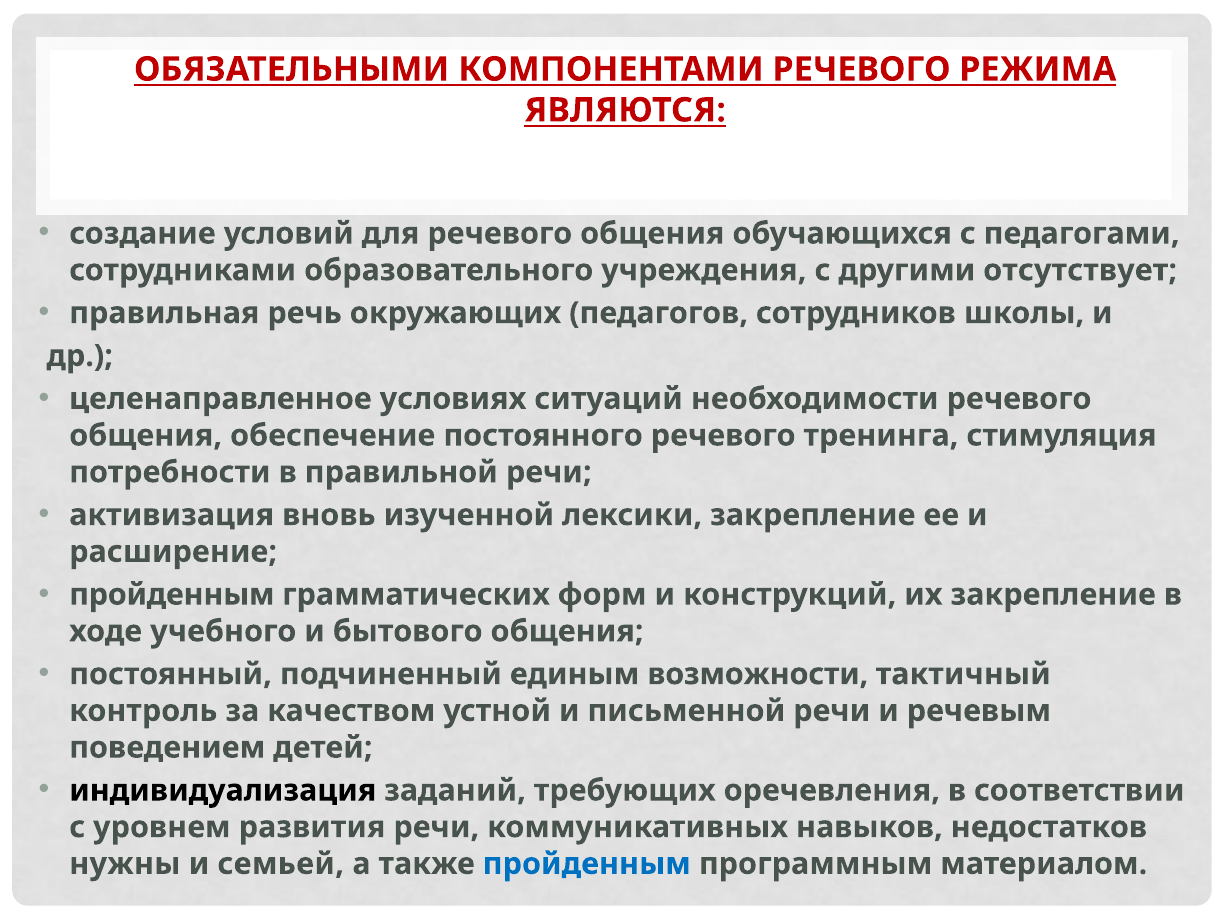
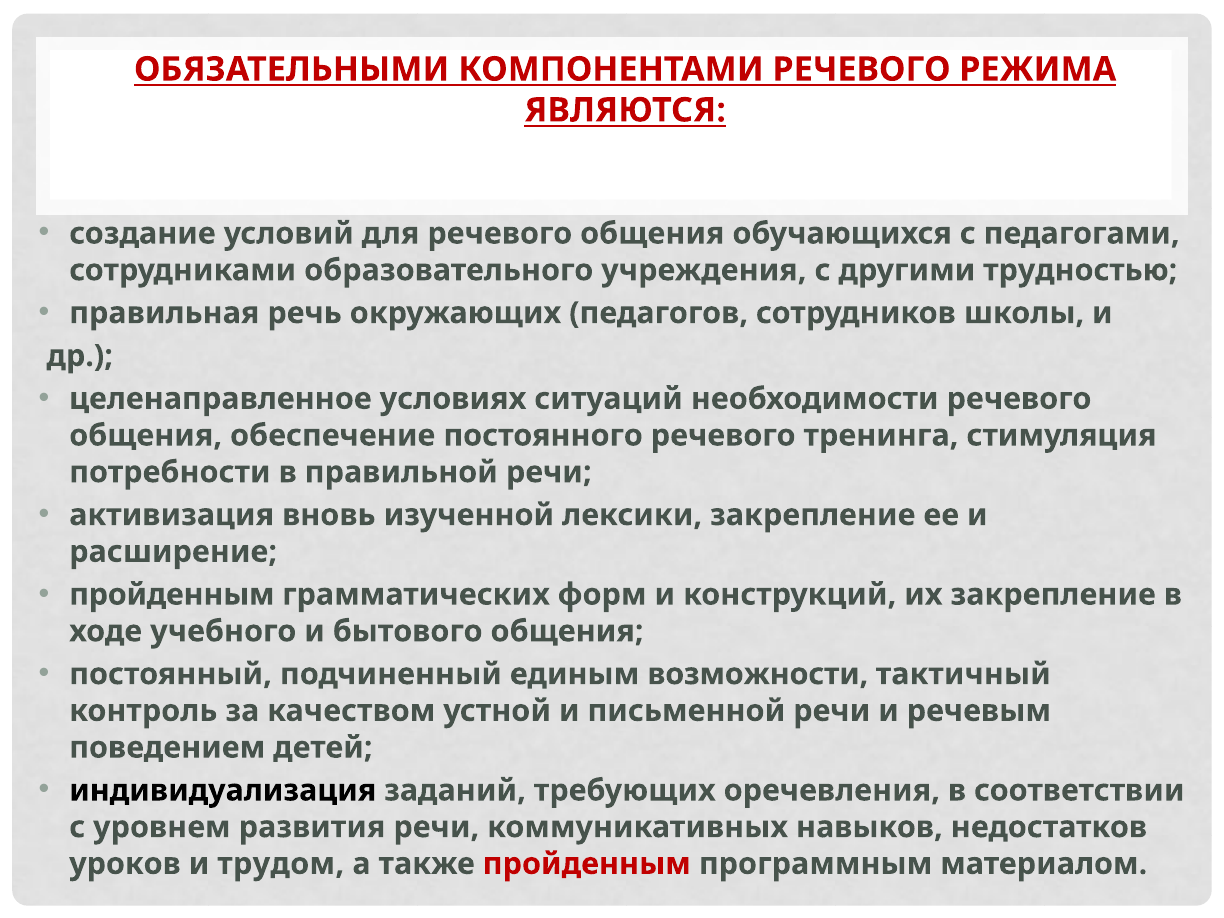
отсутствует: отсутствует -> трудностью
нужны: нужны -> уроков
семьей: семьей -> трудом
пройденным at (587, 864) colour: blue -> red
